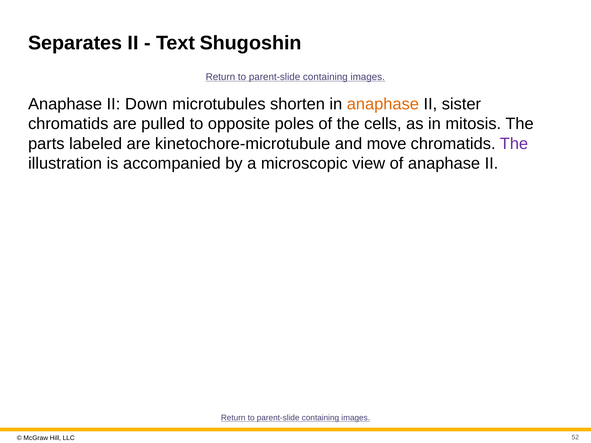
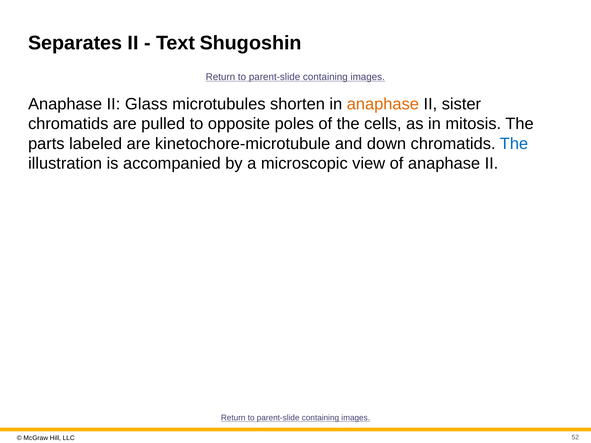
Down: Down -> Glass
move: move -> down
The at (514, 144) colour: purple -> blue
